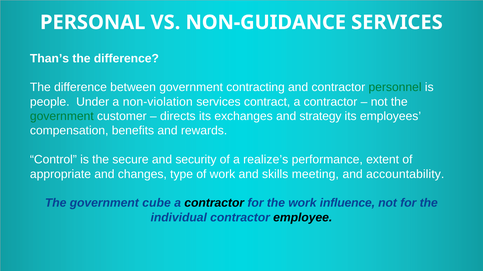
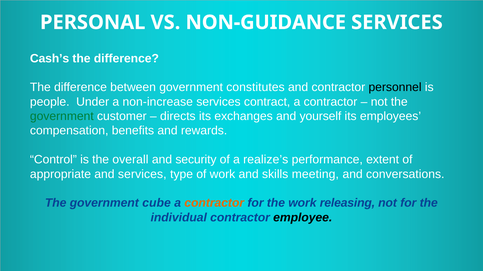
Than’s: Than’s -> Cash’s
contracting: contracting -> constitutes
personnel colour: green -> black
non-violation: non-violation -> non-increase
strategy: strategy -> yourself
secure: secure -> overall
and changes: changes -> services
accountability: accountability -> conversations
contractor at (214, 203) colour: black -> orange
influence: influence -> releasing
